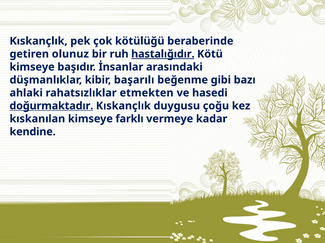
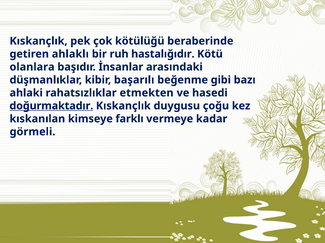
olunuz: olunuz -> ahlaklı
hastalığıdır underline: present -> none
kimseye at (32, 67): kimseye -> olanlara
kendine: kendine -> görmeli
